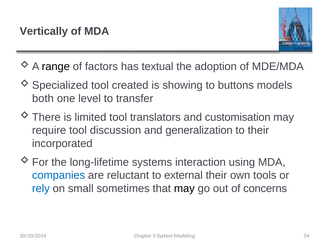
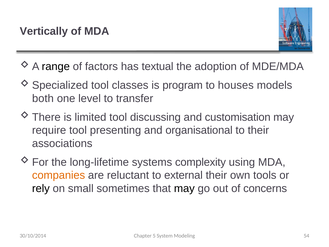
created: created -> classes
showing: showing -> program
buttons: buttons -> houses
translators: translators -> discussing
discussion: discussion -> presenting
generalization: generalization -> organisational
incorporated: incorporated -> associations
interaction: interaction -> complexity
companies colour: blue -> orange
rely colour: blue -> black
